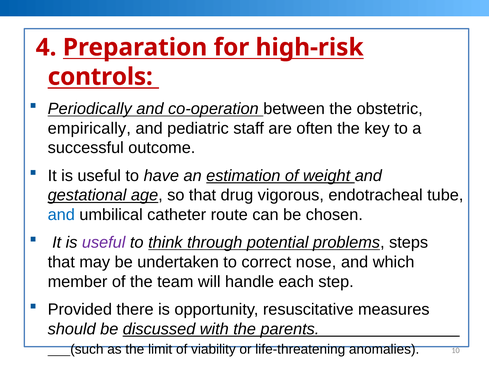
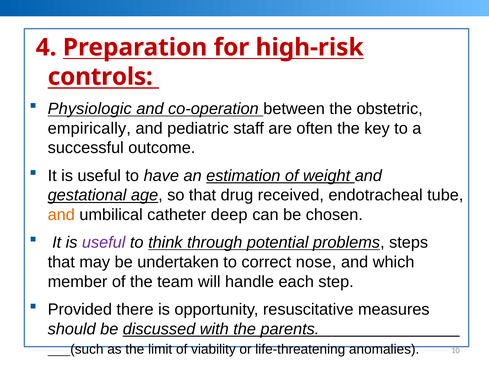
Periodically: Periodically -> Physiologic
vigorous: vigorous -> received
and at (61, 215) colour: blue -> orange
route: route -> deep
